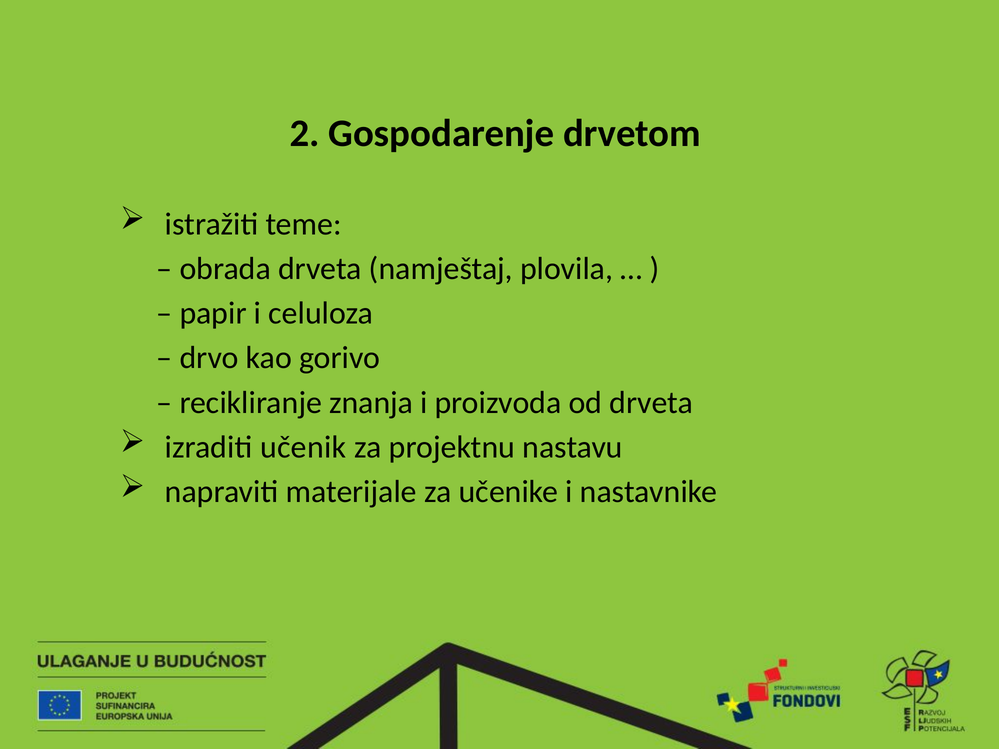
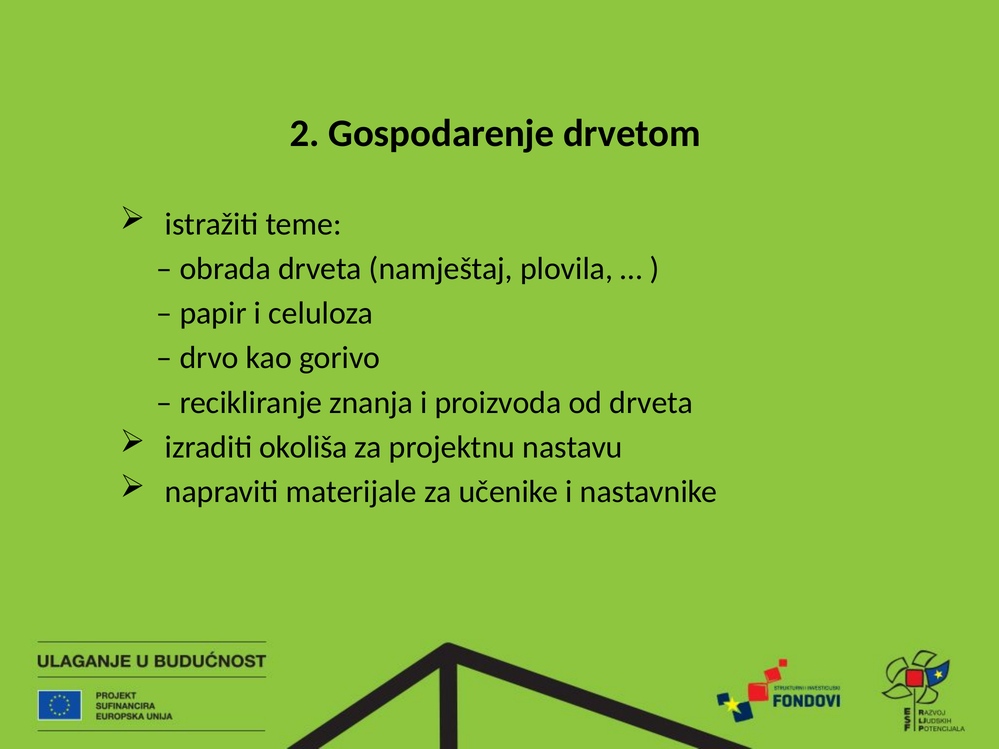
učenik: učenik -> okoliša
